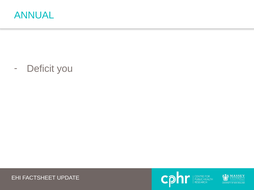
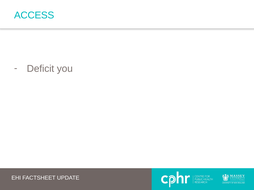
ANNUAL: ANNUAL -> ACCESS
